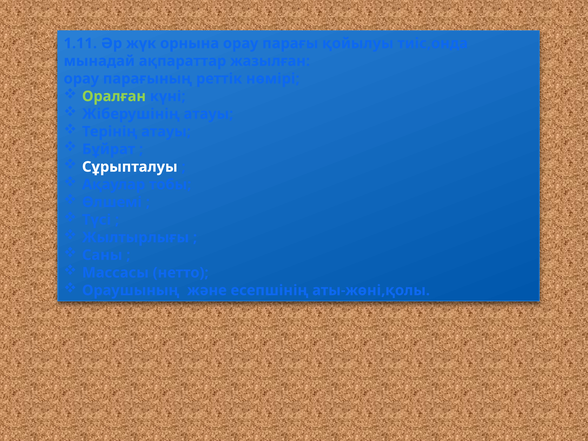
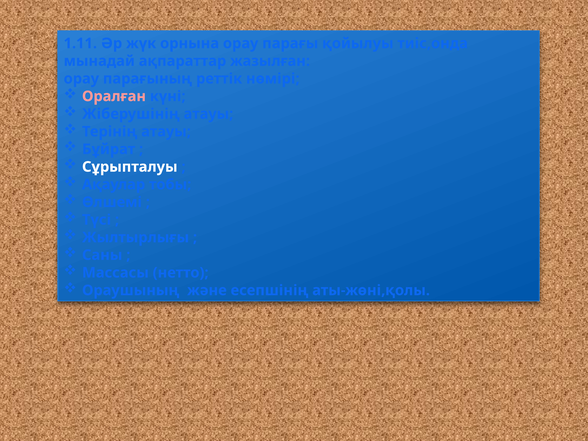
Оралған colour: light green -> pink
